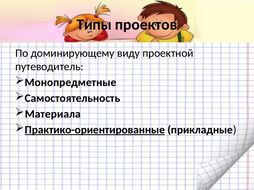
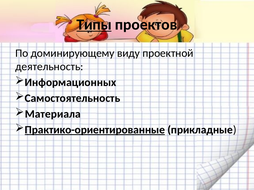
Типы underline: none -> present
путеводитель: путеводитель -> деятельность
Монопредметные: Монопредметные -> Информационных
